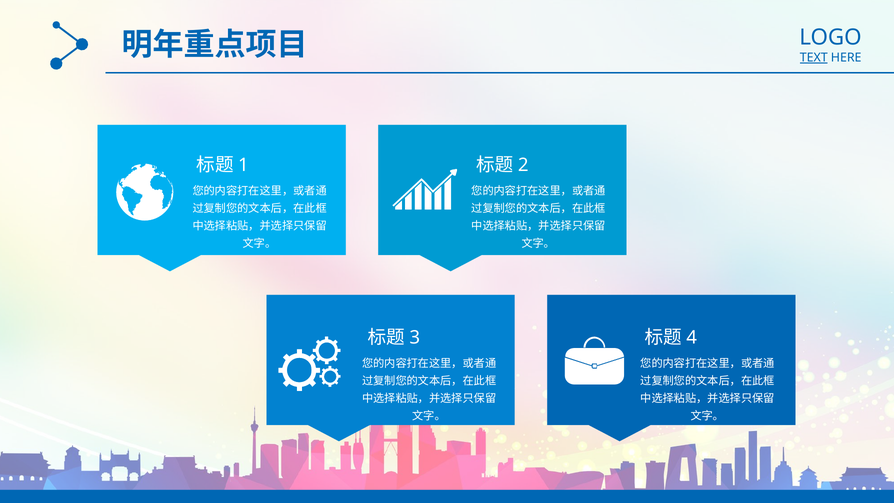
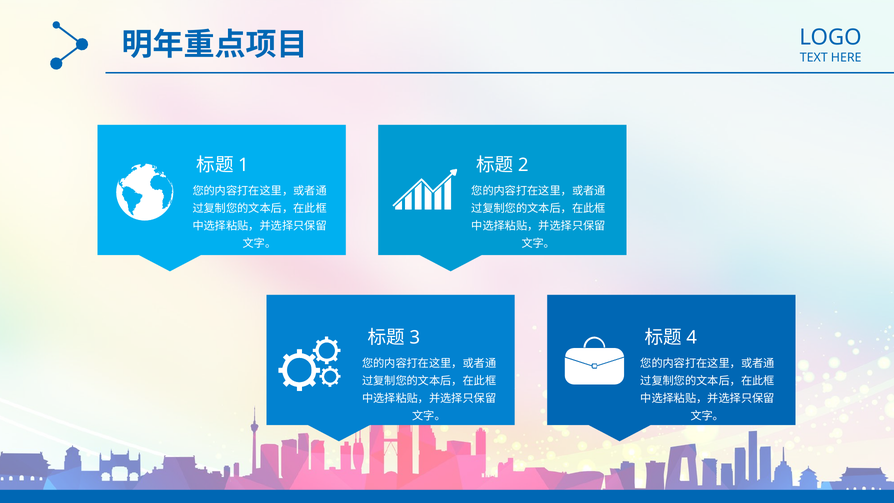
TEXT underline: present -> none
